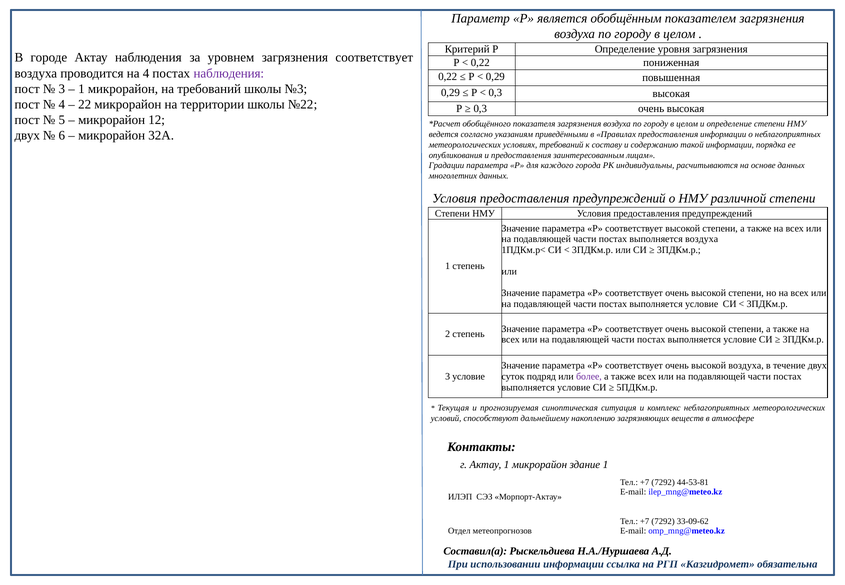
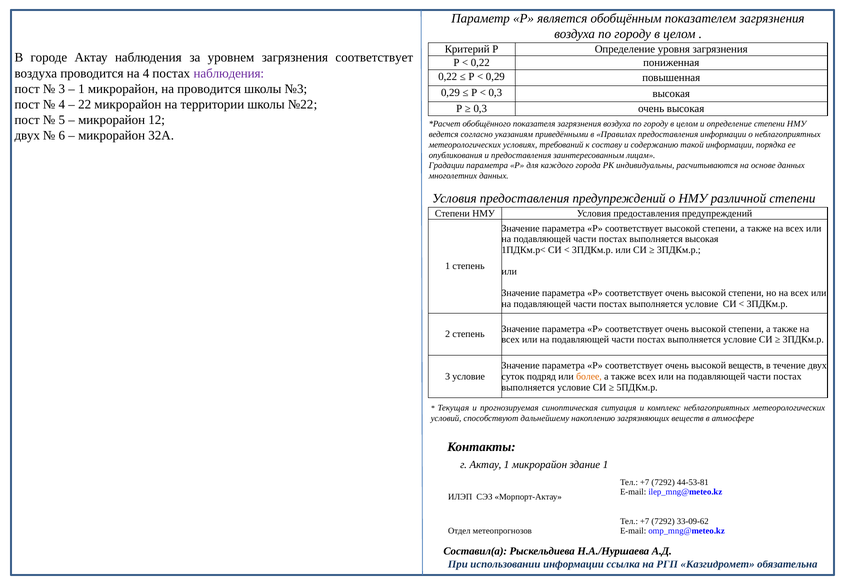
на требований: требований -> проводится
выполняется воздуха: воздуха -> высокая
высокой воздуха: воздуха -> веществ
более colour: purple -> orange
